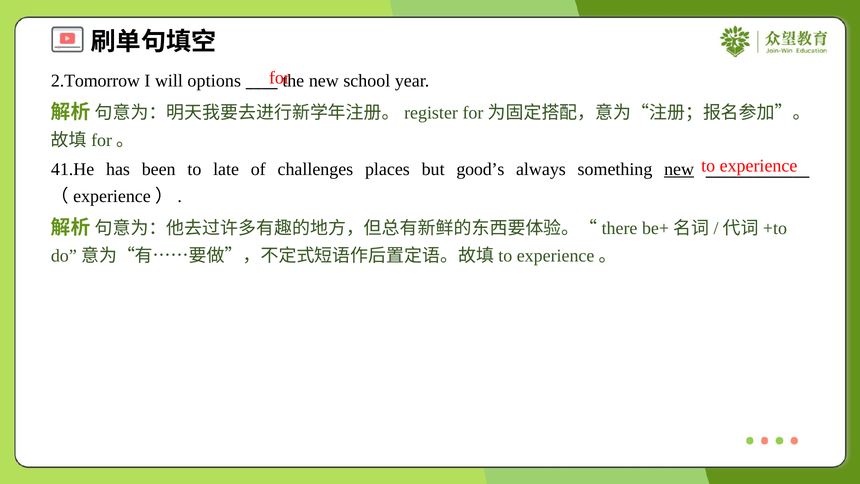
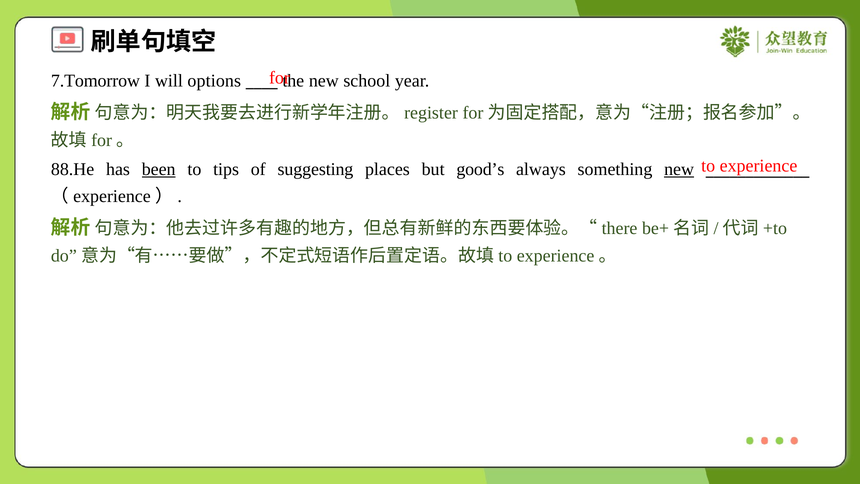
2.Tomorrow: 2.Tomorrow -> 7.Tomorrow
41.He: 41.He -> 88.He
been underline: none -> present
late: late -> tips
challenges: challenges -> suggesting
